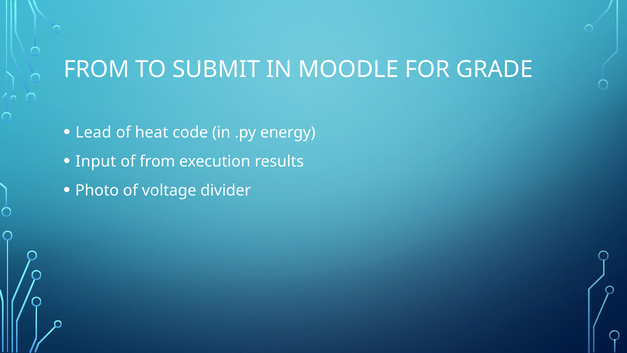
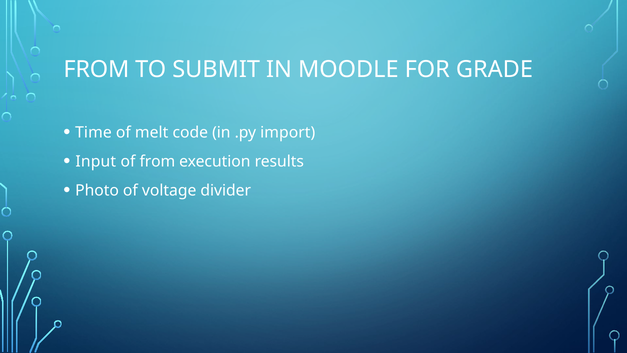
Lead: Lead -> Time
heat: heat -> melt
energy: energy -> import
